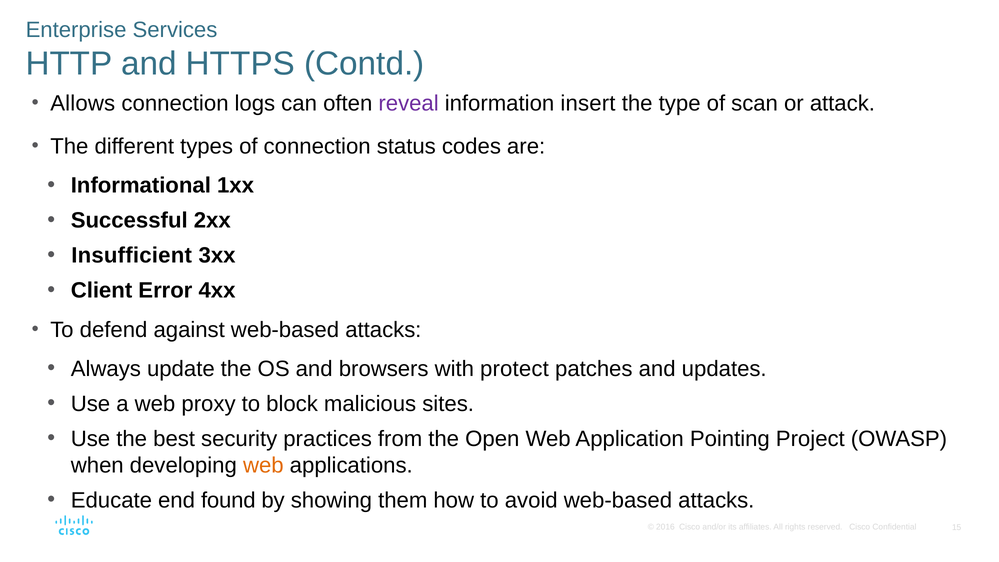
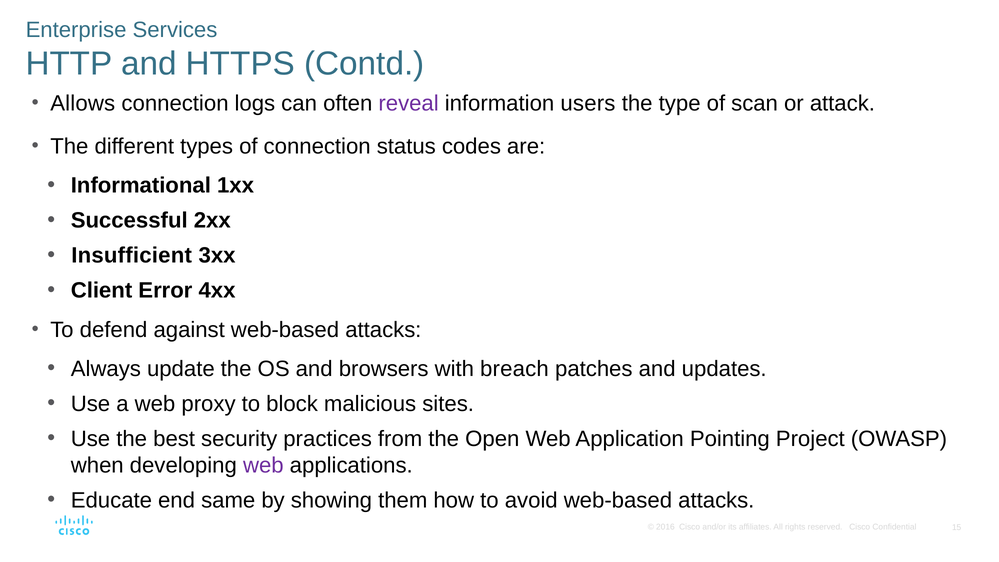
insert: insert -> users
protect: protect -> breach
web at (263, 465) colour: orange -> purple
found: found -> same
